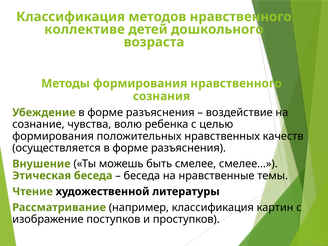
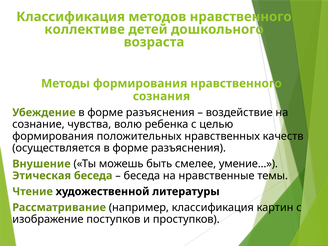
смелее…: смелее… -> умение…
